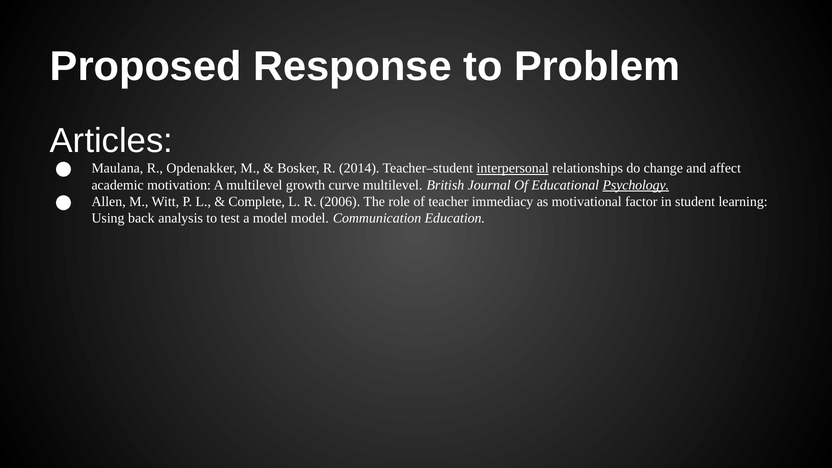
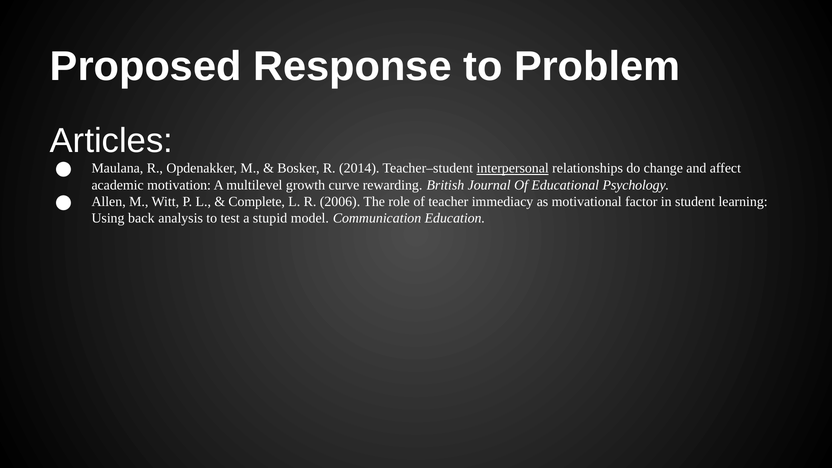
curve multilevel: multilevel -> rewarding
Psychology underline: present -> none
a model: model -> stupid
